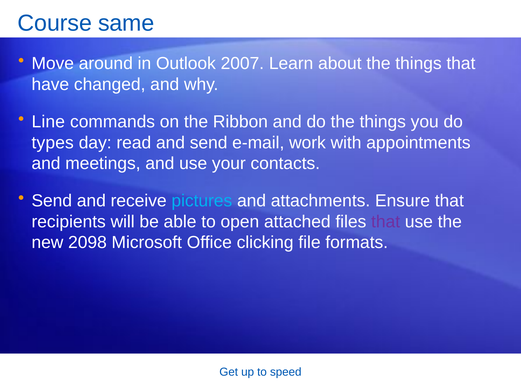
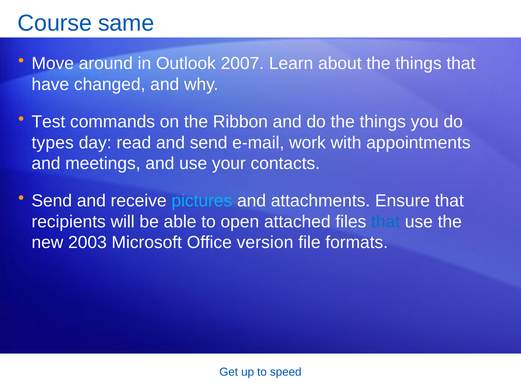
Line: Line -> Test
that at (386, 222) colour: purple -> blue
2098: 2098 -> 2003
clicking: clicking -> version
